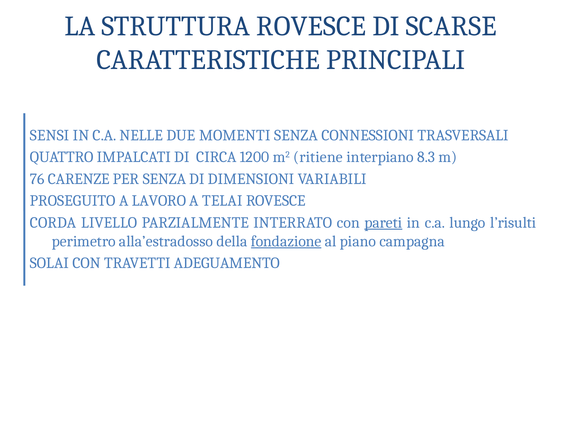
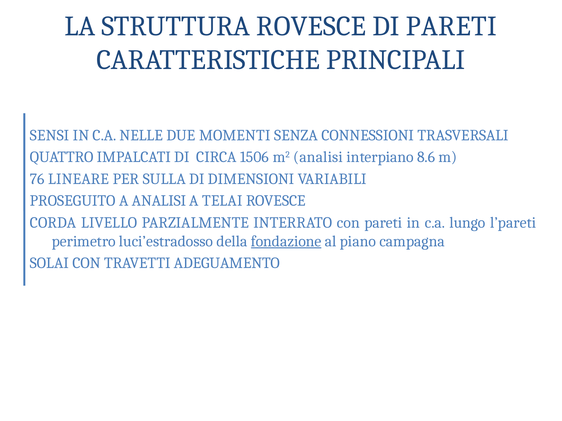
DI SCARSE: SCARSE -> PARETI
1200: 1200 -> 1506
m2 ritiene: ritiene -> analisi
8.3: 8.3 -> 8.6
CARENZE: CARENZE -> LINEARE
PER SENZA: SENZA -> SULLA
A LAVORO: LAVORO -> ANALISI
pareti at (383, 223) underline: present -> none
l’risulti: l’risulti -> l’pareti
alla’estradosso: alla’estradosso -> luci’estradosso
